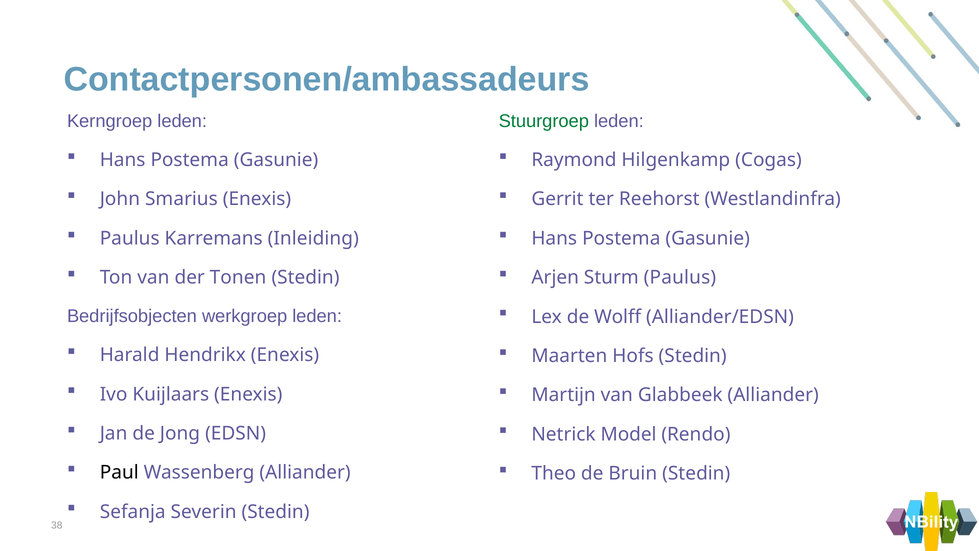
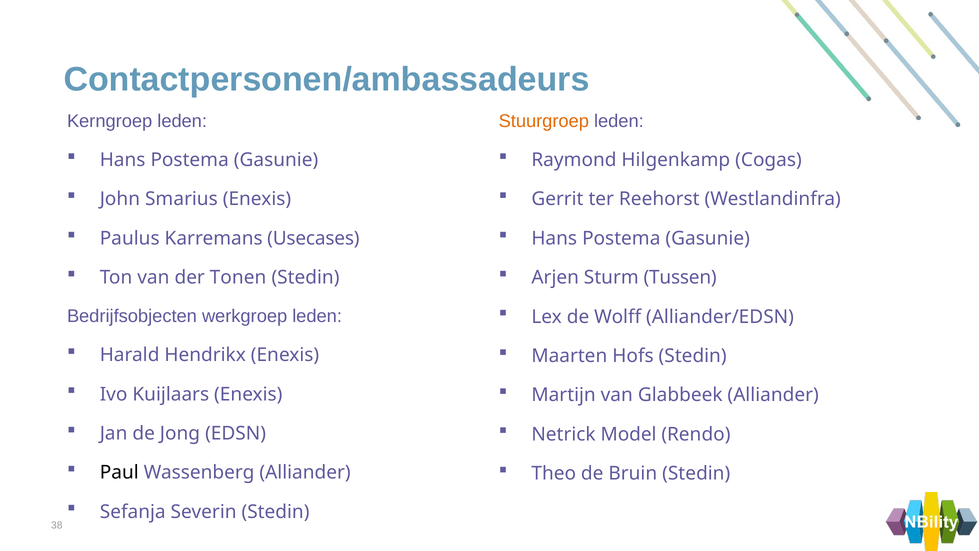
Stuurgroep colour: green -> orange
Inleiding: Inleiding -> Usecases
Sturm Paulus: Paulus -> Tussen
